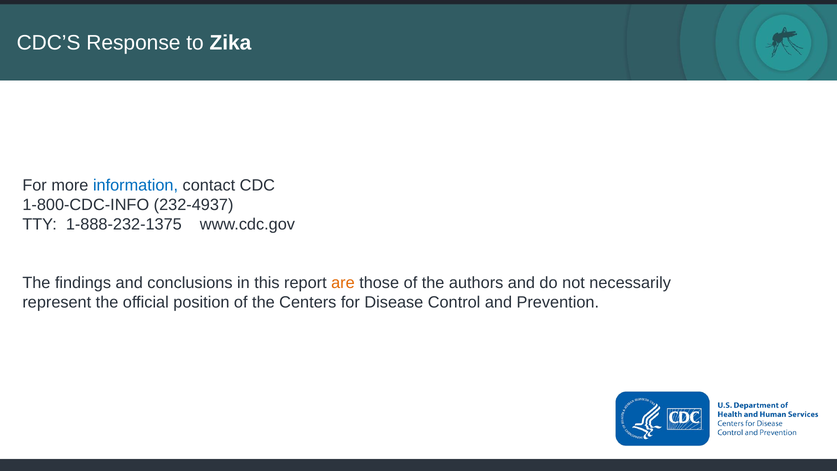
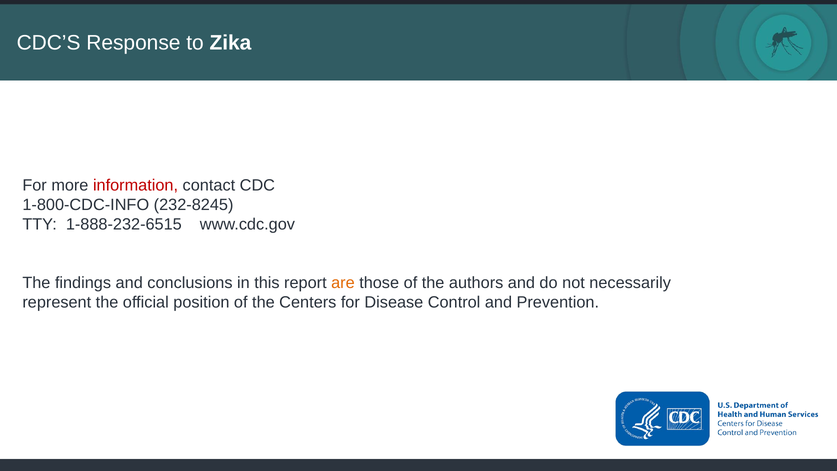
information colour: blue -> red
232-4937: 232-4937 -> 232-8245
1-888-232-1375: 1-888-232-1375 -> 1-888-232-6515
